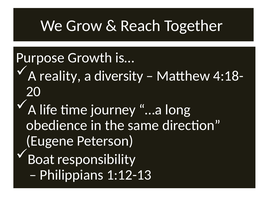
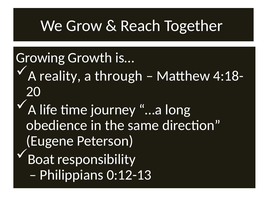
Purpose: Purpose -> Growing
diversity: diversity -> through
1:12-13: 1:12-13 -> 0:12-13
